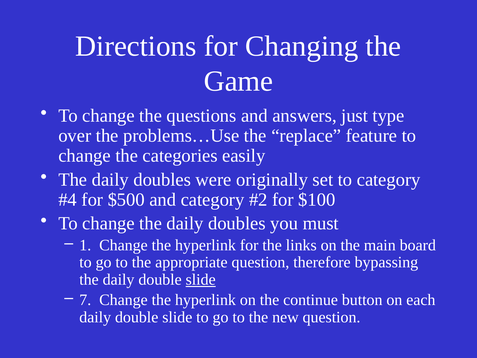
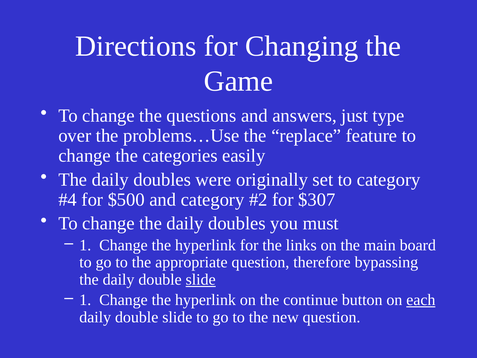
$100: $100 -> $307
7 at (85, 300): 7 -> 1
each underline: none -> present
